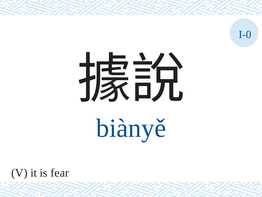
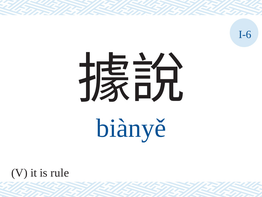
I-0: I-0 -> I-6
fear: fear -> rule
